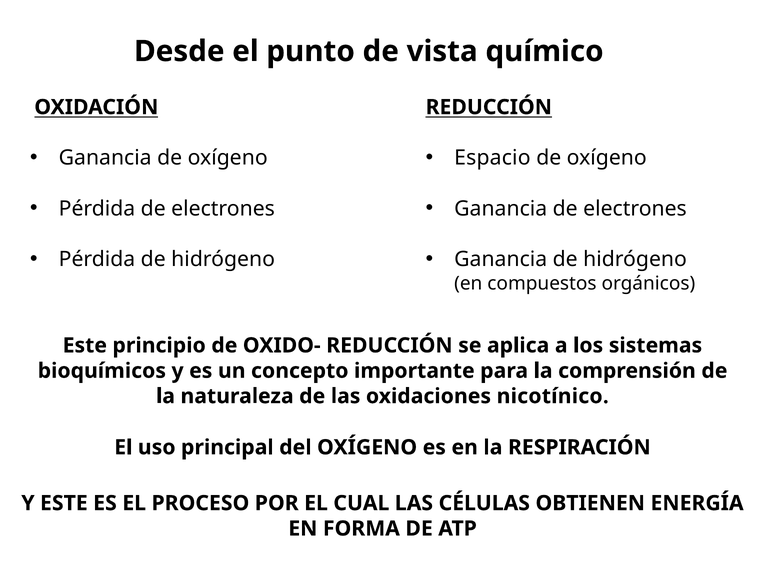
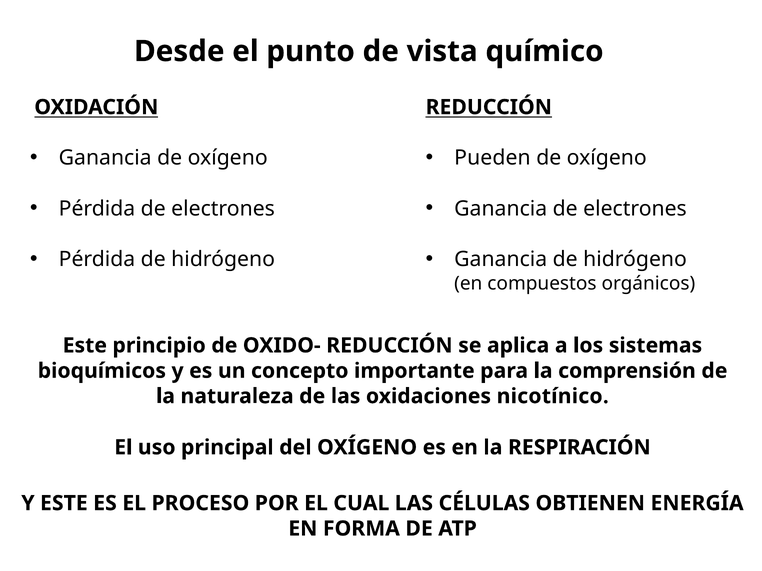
Espacio: Espacio -> Pueden
